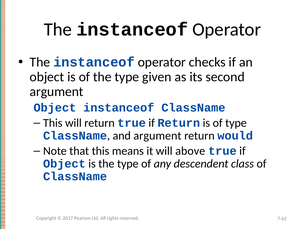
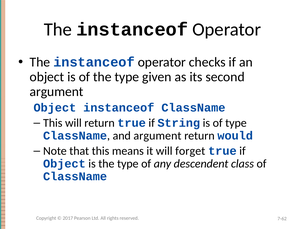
if Return: Return -> String
above: above -> forget
